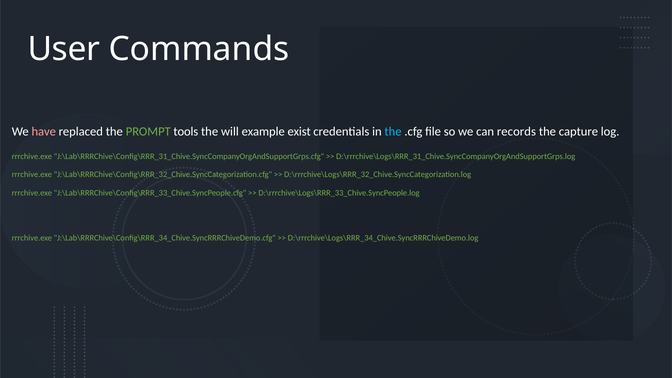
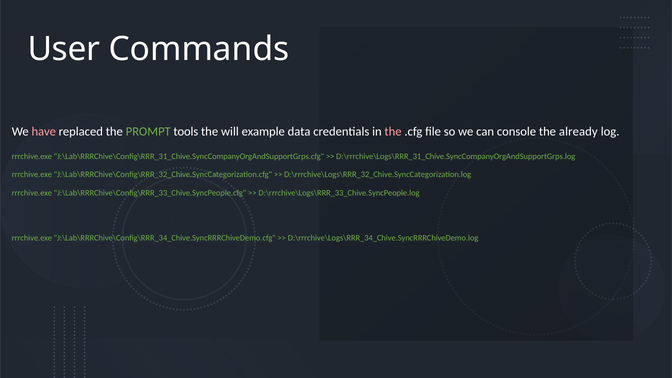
exist: exist -> data
the at (393, 132) colour: light blue -> pink
records: records -> console
capture: capture -> already
